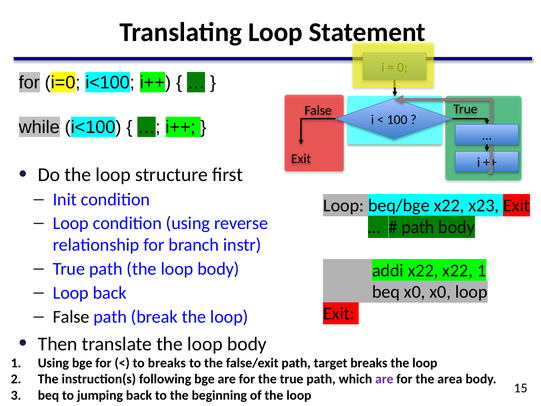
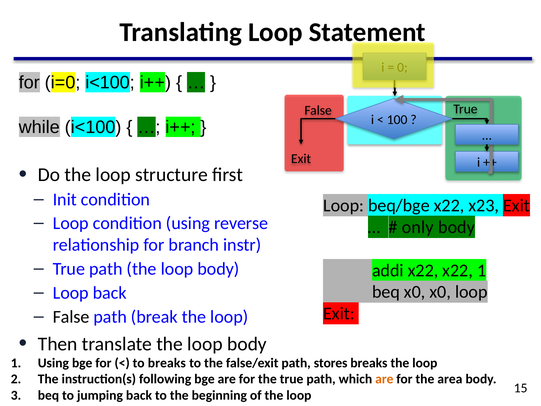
path at (418, 227): path -> only
target: target -> stores
are at (384, 379) colour: purple -> orange
